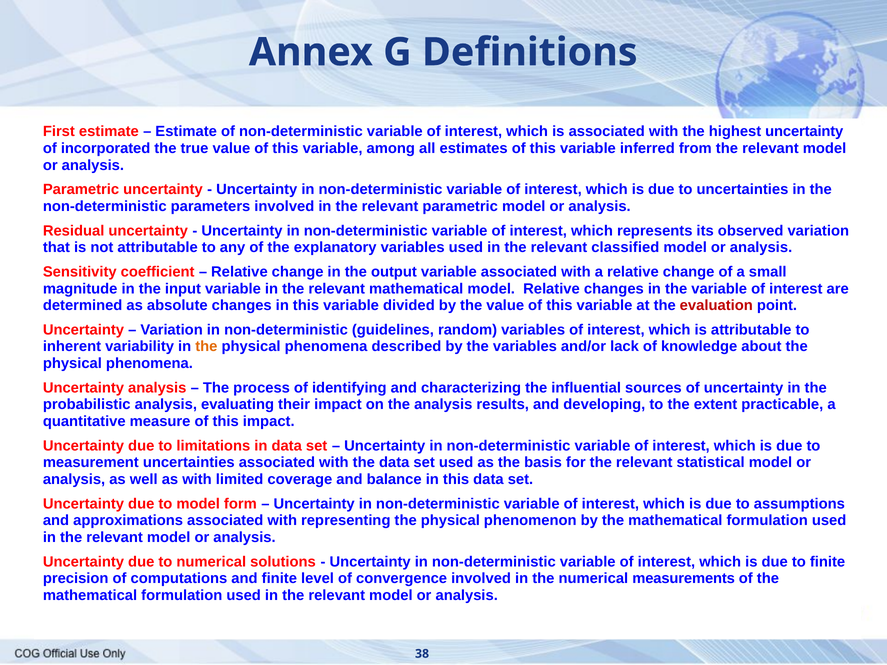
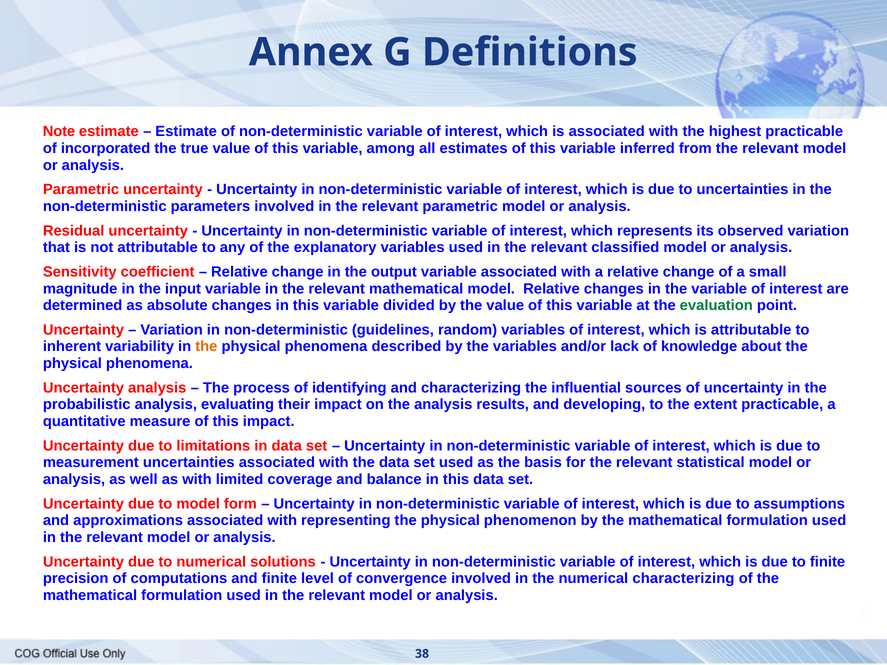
First: First -> Note
highest uncertainty: uncertainty -> practicable
evaluation colour: red -> green
numerical measurements: measurements -> characterizing
